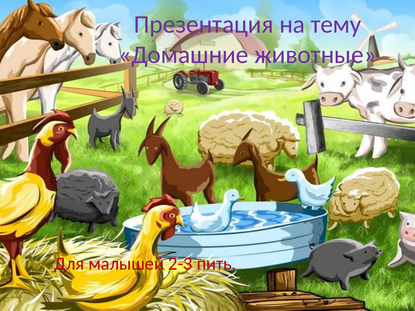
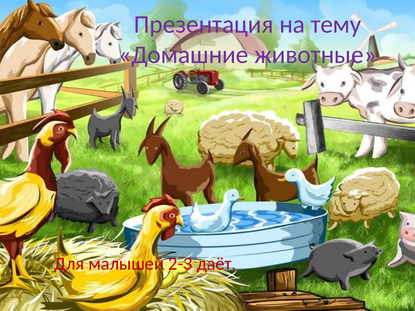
пить: пить -> даёт
